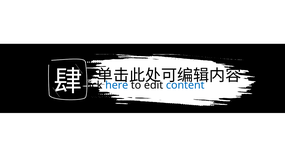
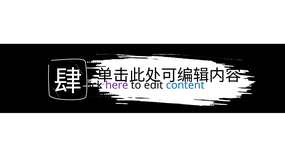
here colour: blue -> purple
